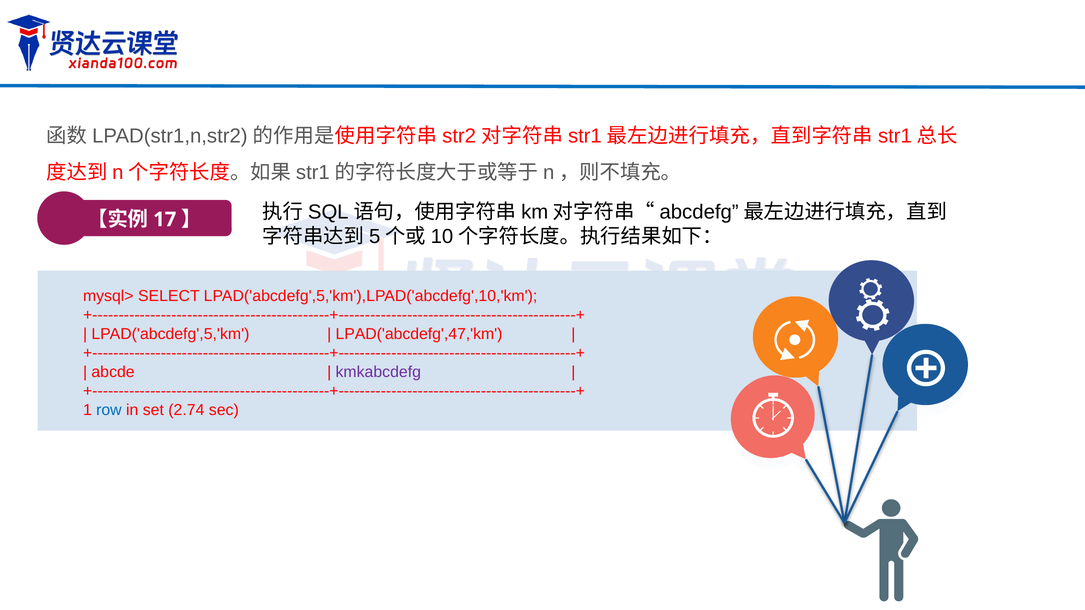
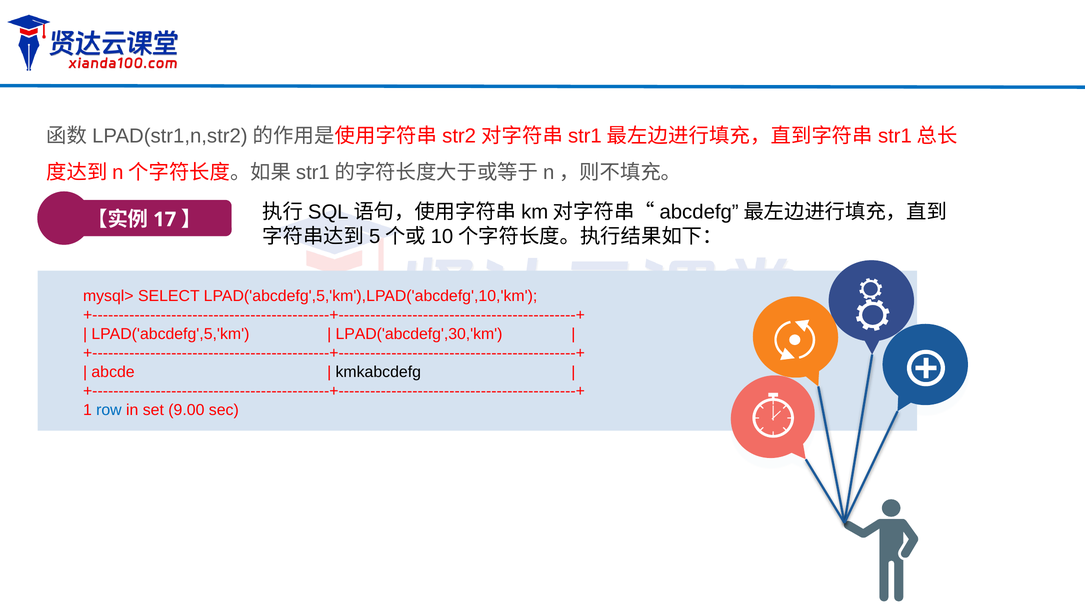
LPAD('abcdefg',47,'km: LPAD('abcdefg',47,'km -> LPAD('abcdefg',30,'km
kmkabcdefg colour: purple -> black
2.74: 2.74 -> 9.00
